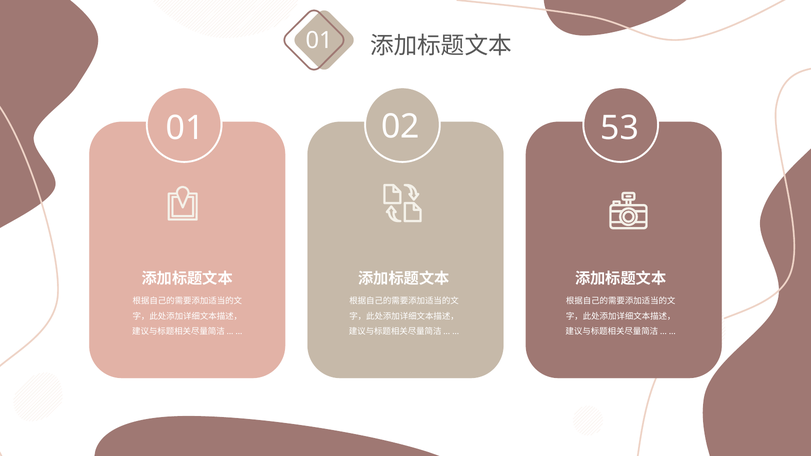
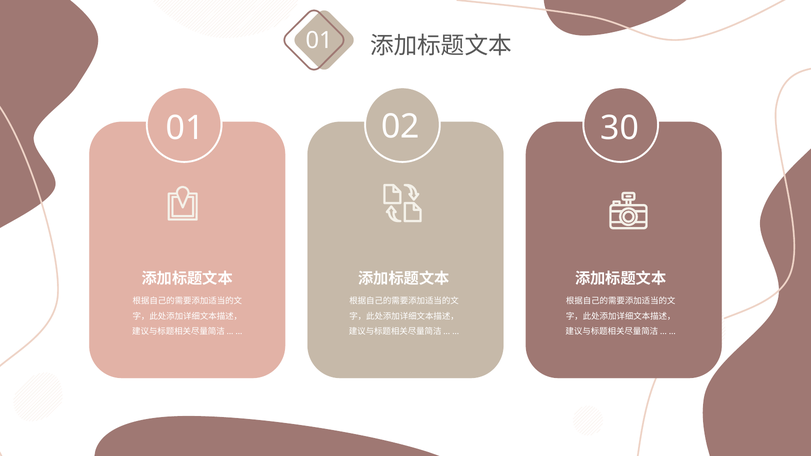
53: 53 -> 30
